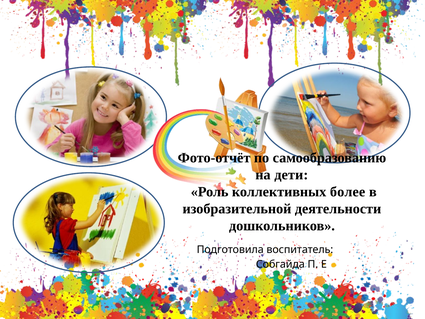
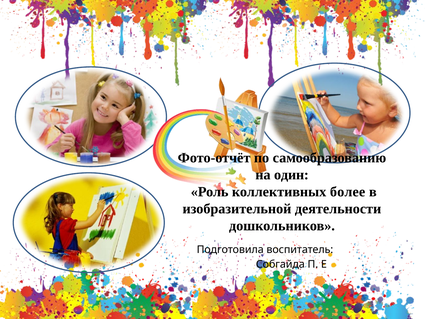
дети: дети -> один
